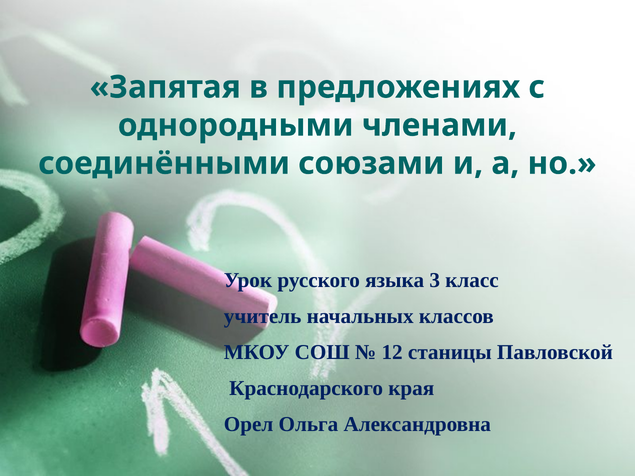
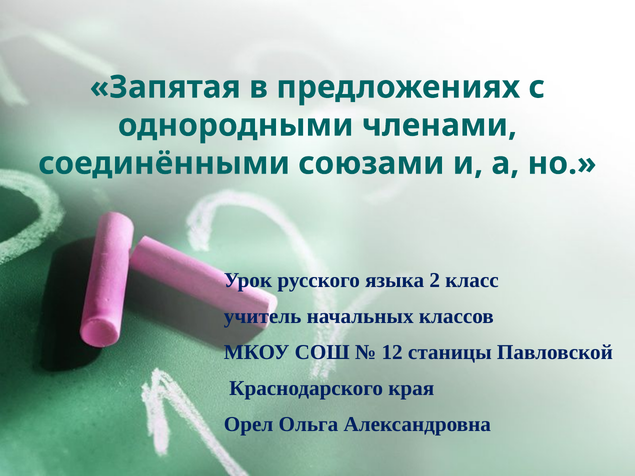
3: 3 -> 2
